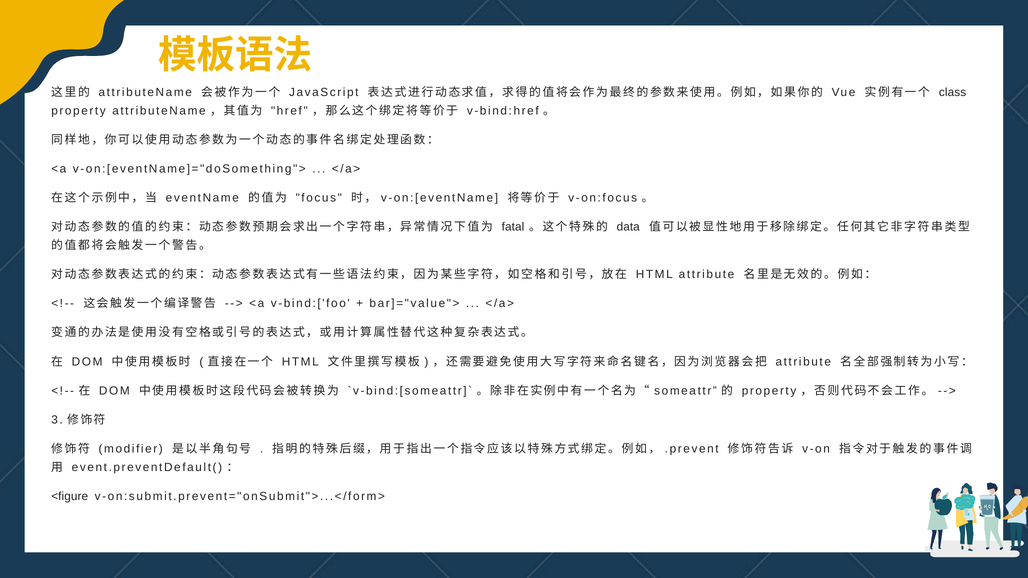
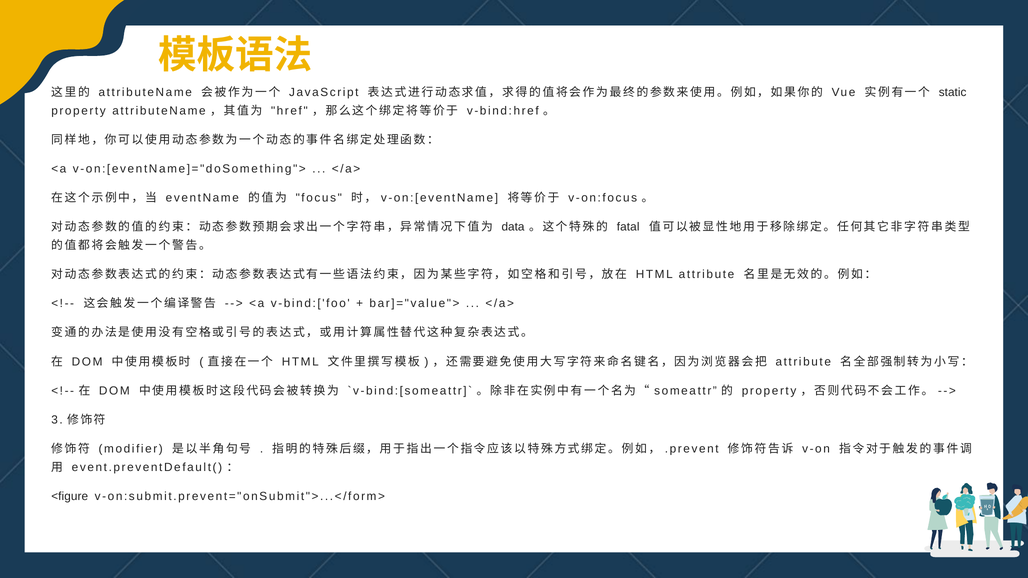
class: class -> static
fatal: fatal -> data
data: data -> fatal
